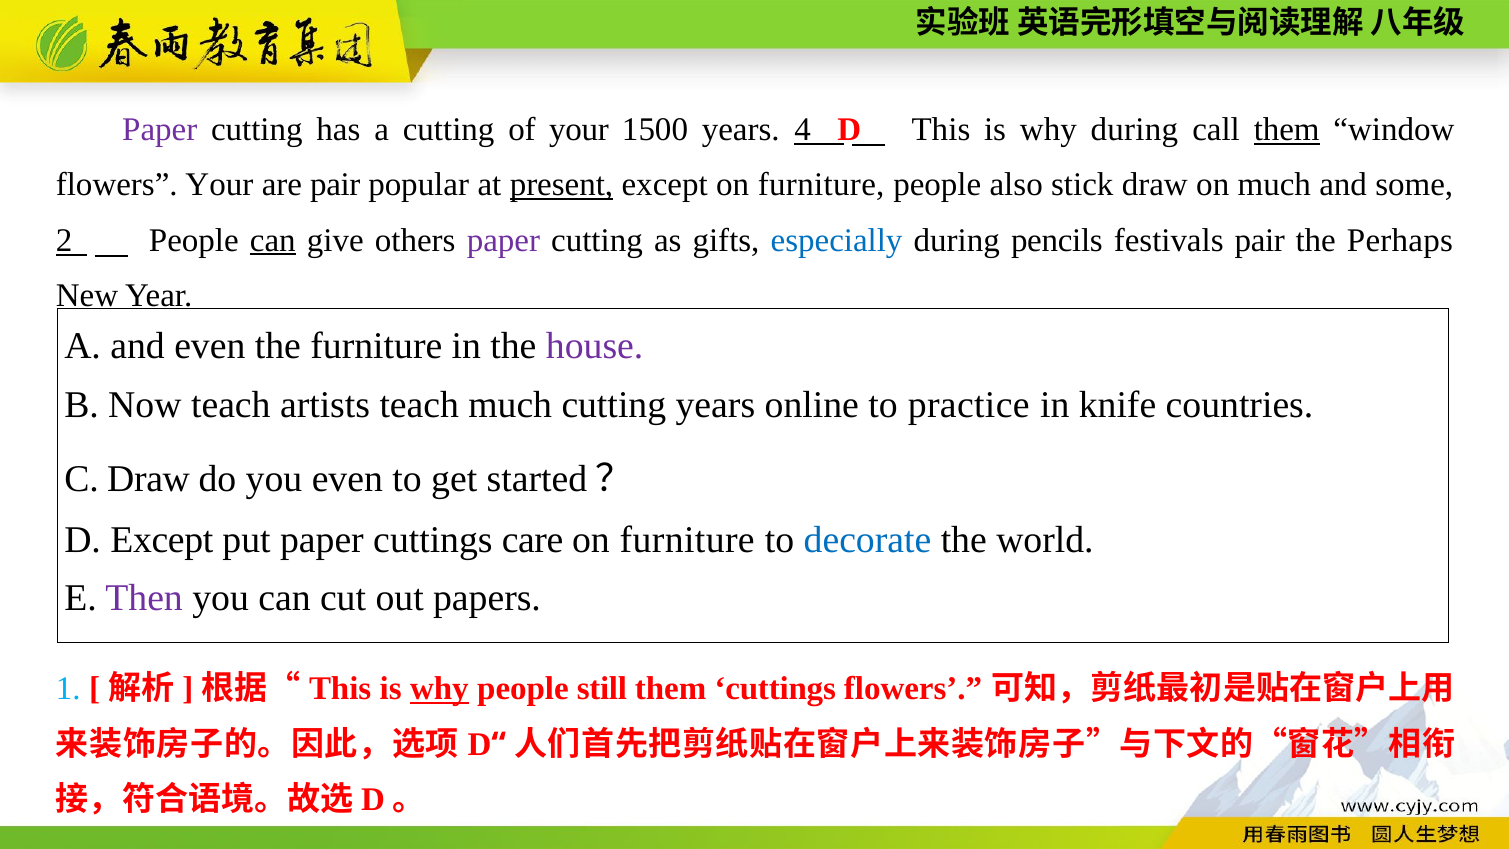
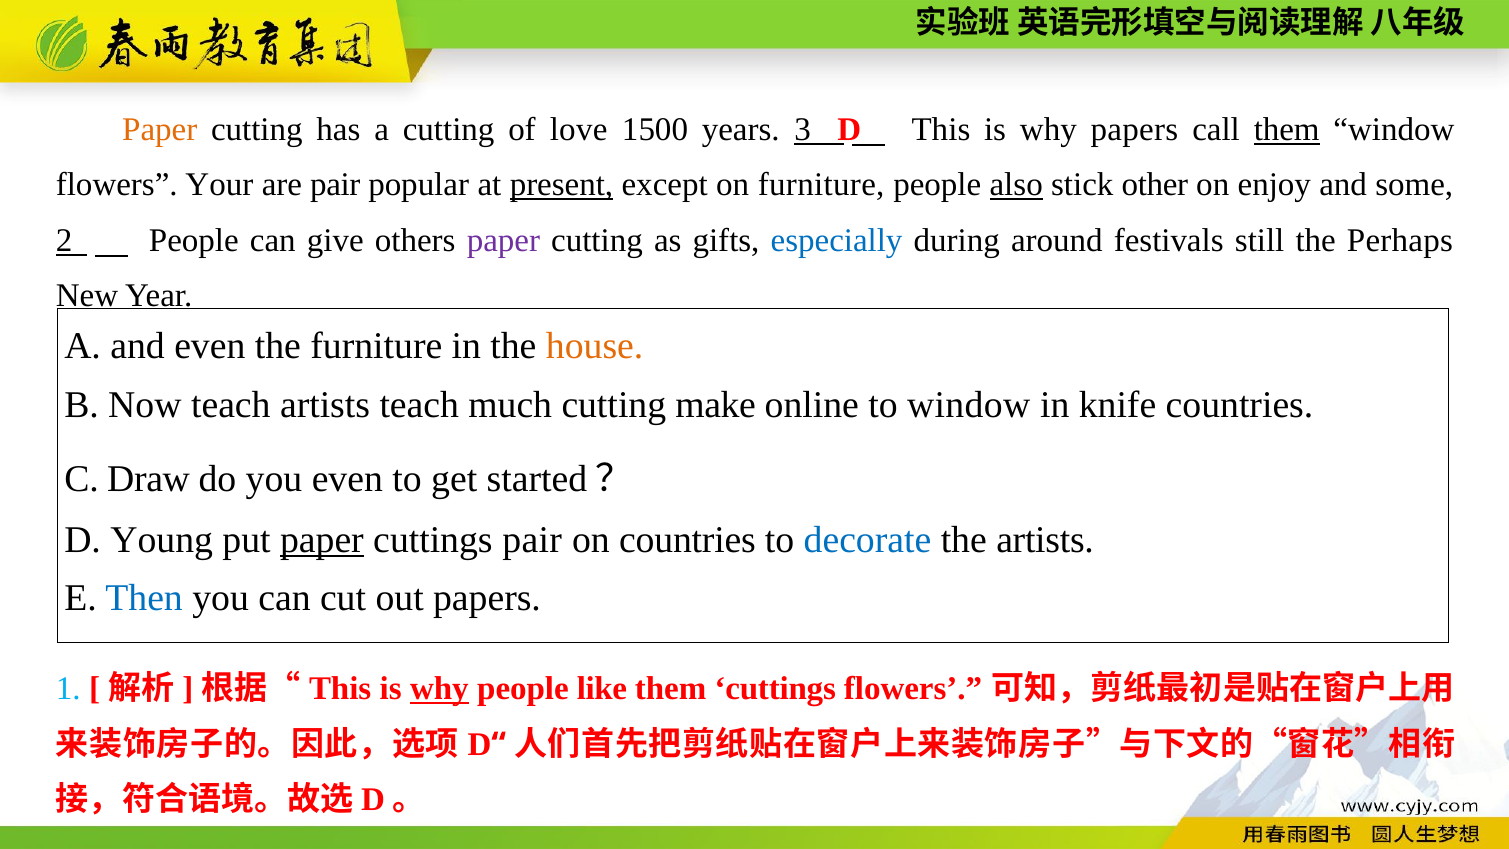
Paper at (160, 129) colour: purple -> orange
of your: your -> love
4: 4 -> 3
why during: during -> papers
also underline: none -> present
stick draw: draw -> other
on much: much -> enjoy
can at (273, 240) underline: present -> none
pencils: pencils -> around
festivals pair: pair -> still
house colour: purple -> orange
cutting years: years -> make
to practice: practice -> window
D Except: Except -> Young
paper at (322, 540) underline: none -> present
cuttings care: care -> pair
furniture at (687, 540): furniture -> countries
the world: world -> artists
Then colour: purple -> blue
still: still -> like
